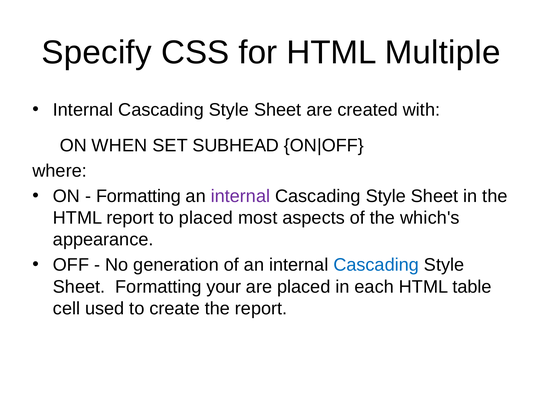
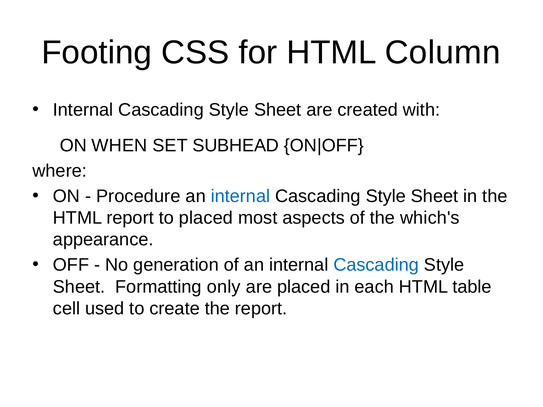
Specify: Specify -> Footing
Multiple: Multiple -> Column
Formatting at (138, 196): Formatting -> Procedure
internal at (240, 196) colour: purple -> blue
your: your -> only
